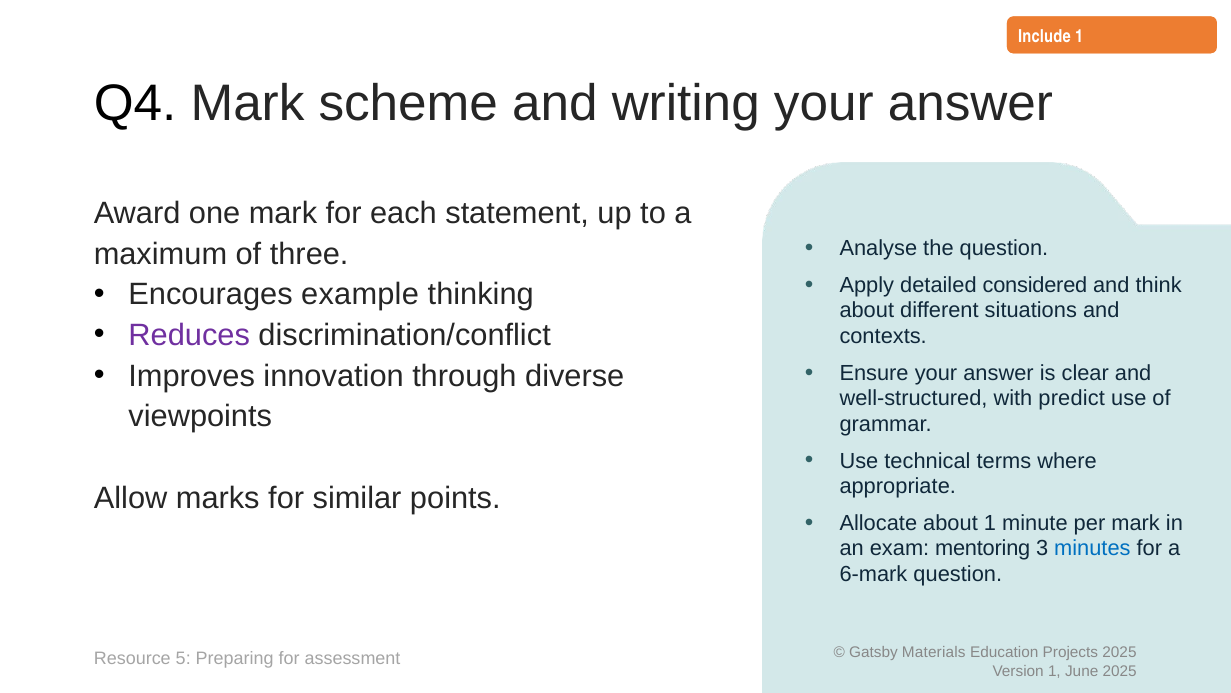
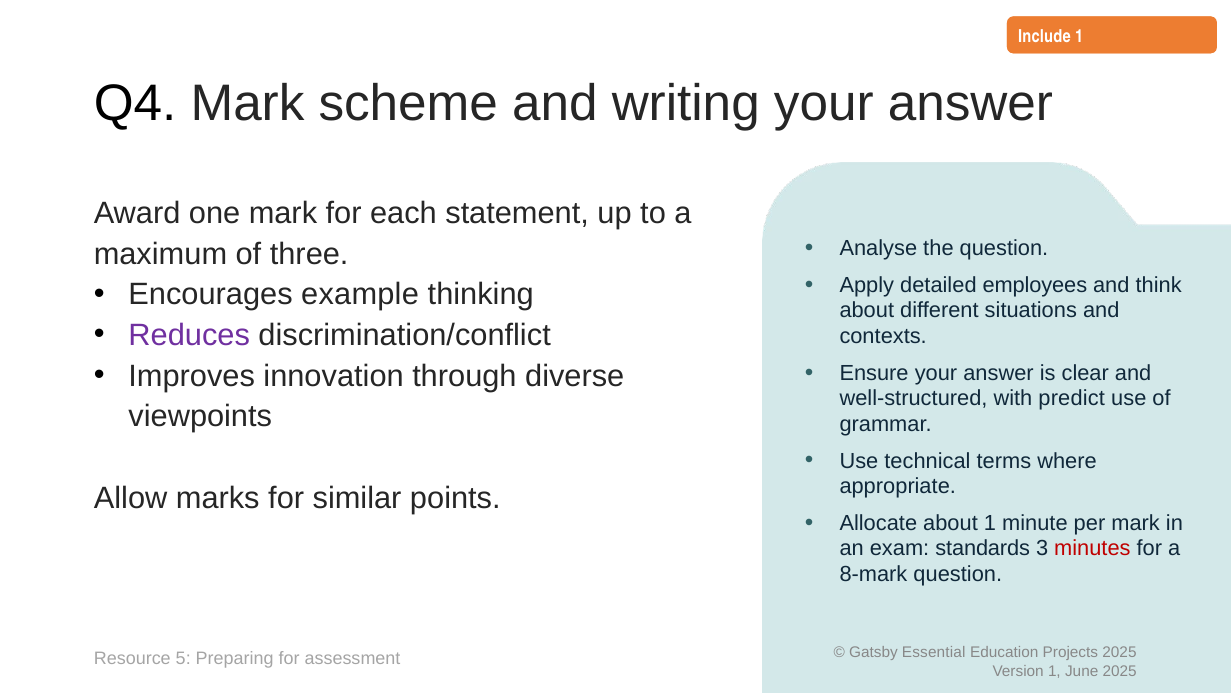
considered: considered -> employees
mentoring: mentoring -> standards
minutes colour: blue -> red
6-mark: 6-mark -> 8-mark
Materials: Materials -> Essential
